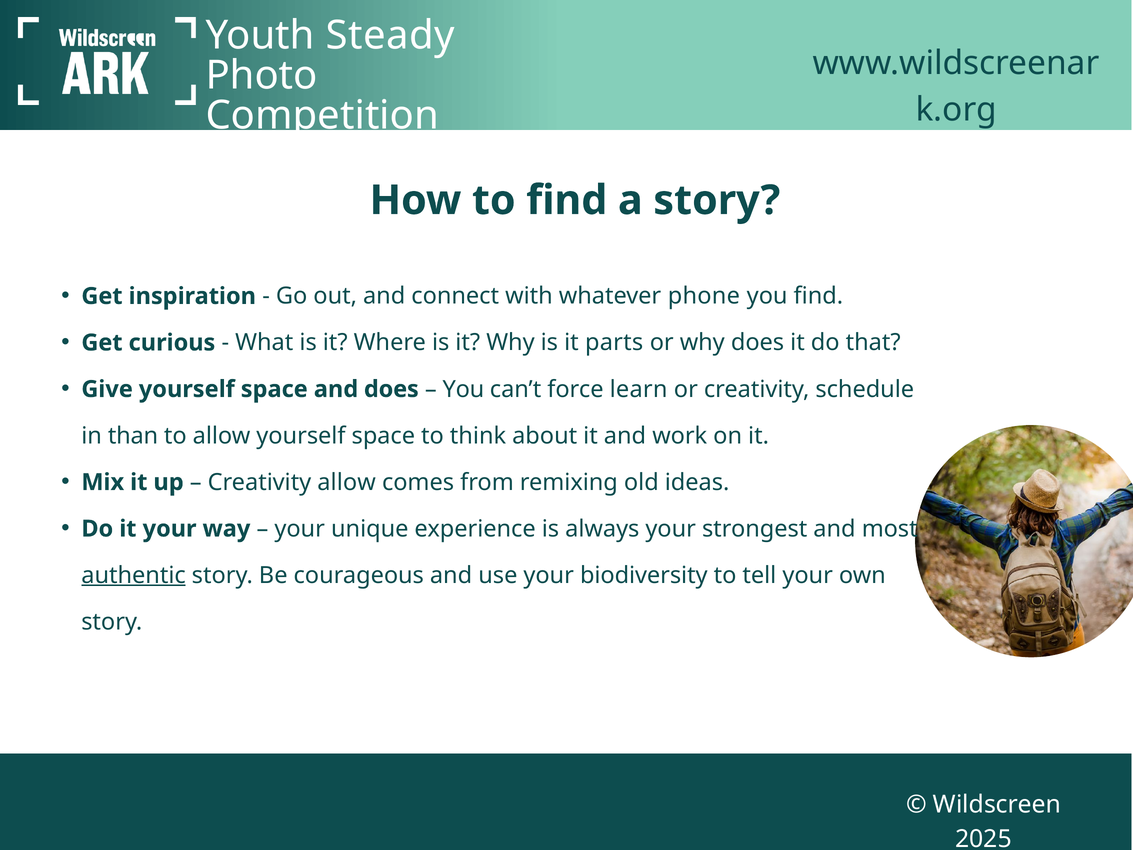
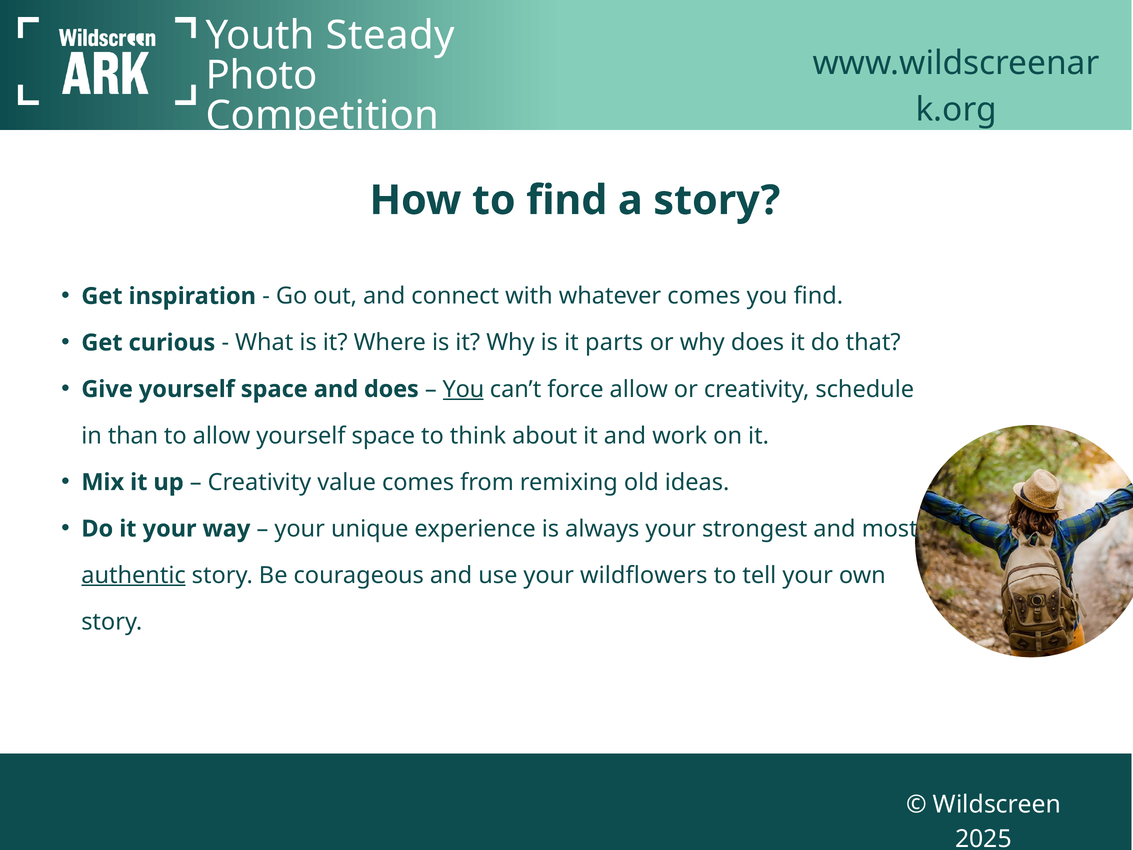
whatever phone: phone -> comes
You at (463, 389) underline: none -> present
force learn: learn -> allow
Creativity allow: allow -> value
biodiversity: biodiversity -> wildflowers
